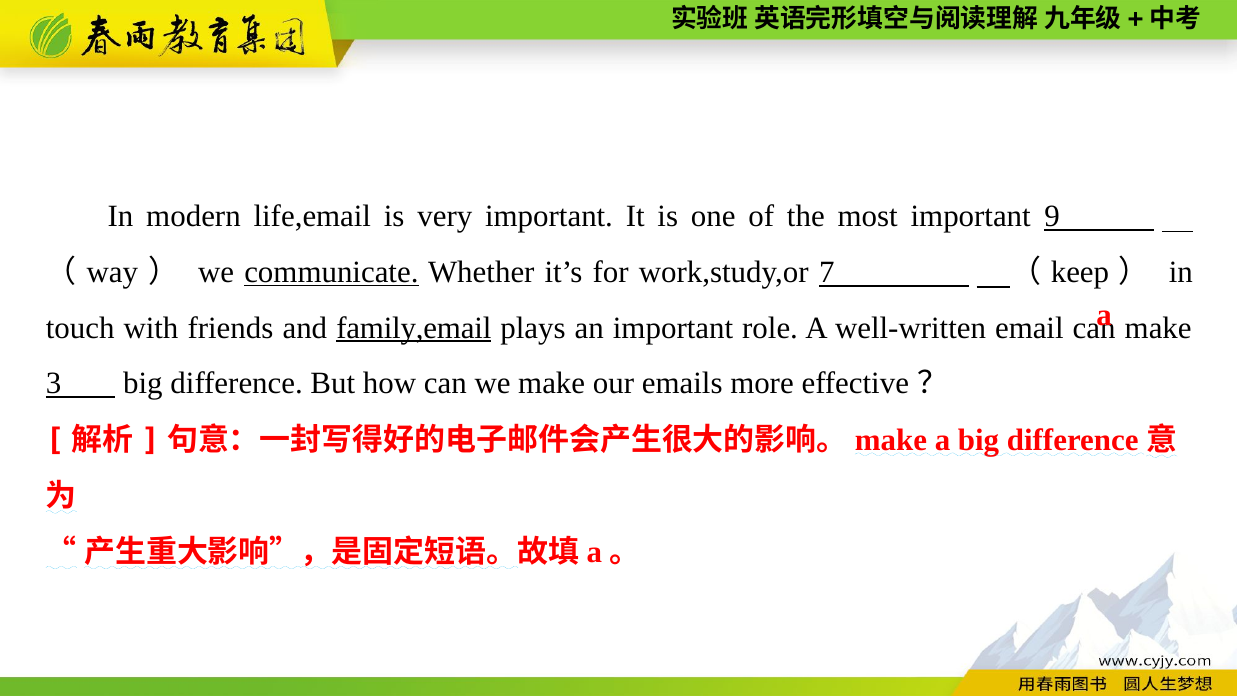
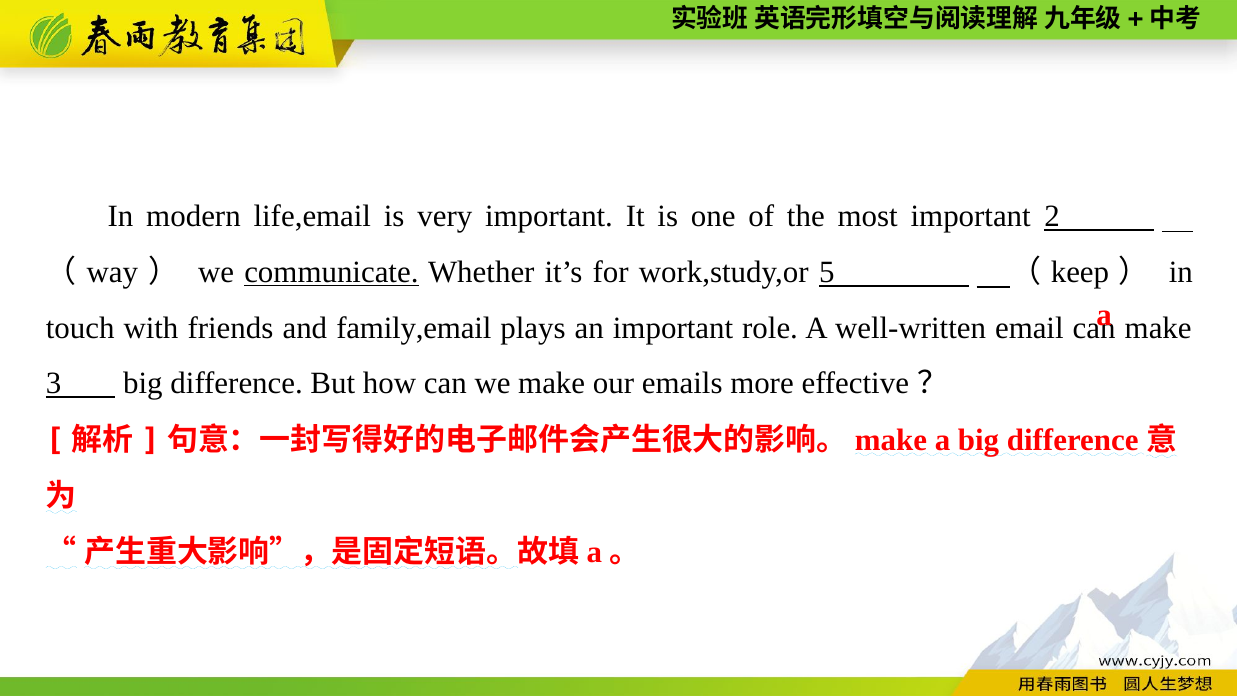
9: 9 -> 2
7: 7 -> 5
family,email underline: present -> none
